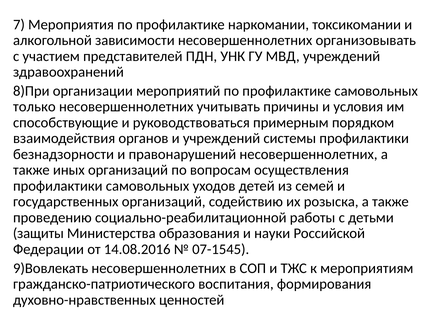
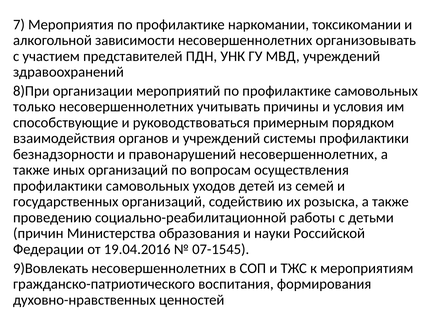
защиты: защиты -> причин
14.08.2016: 14.08.2016 -> 19.04.2016
